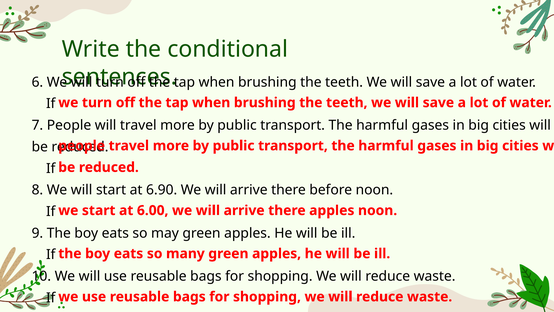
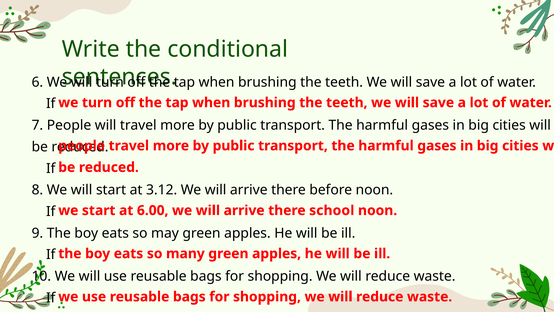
6.90: 6.90 -> 3.12
there apples: apples -> school
